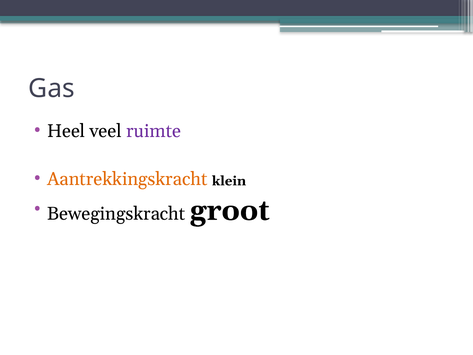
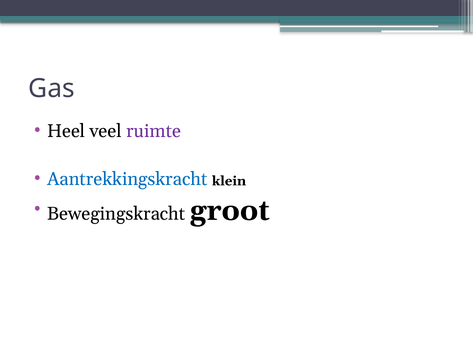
Aantrekkingskracht colour: orange -> blue
